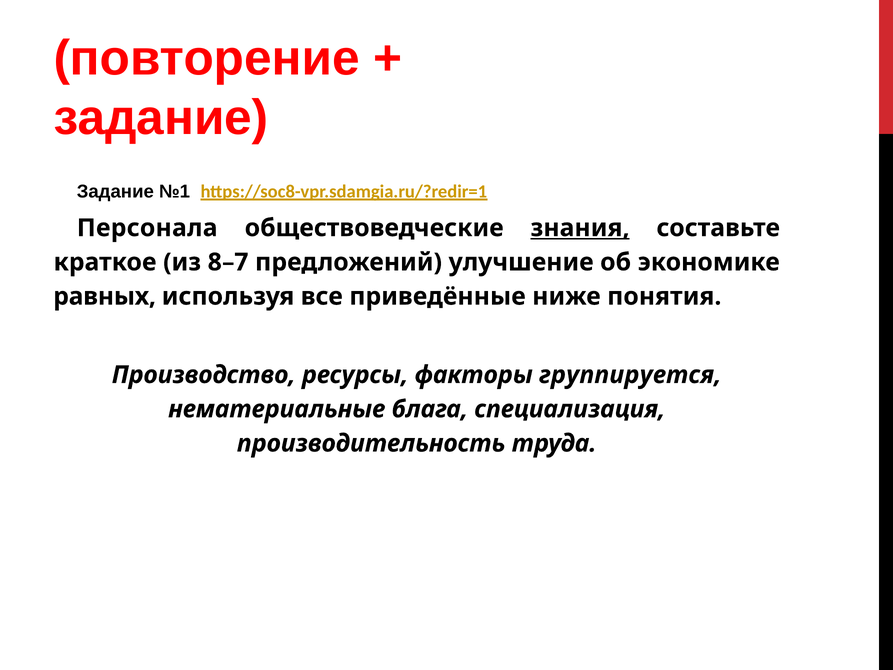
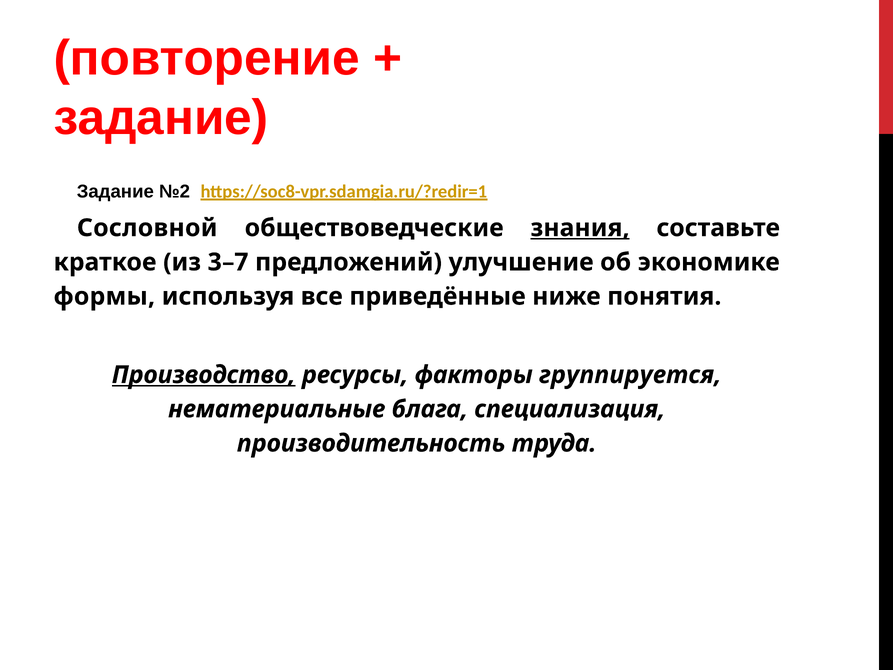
№1: №1 -> №2
Персонала: Персонала -> Сословной
8–7: 8–7 -> 3–7
равных: равных -> формы
Производство underline: none -> present
